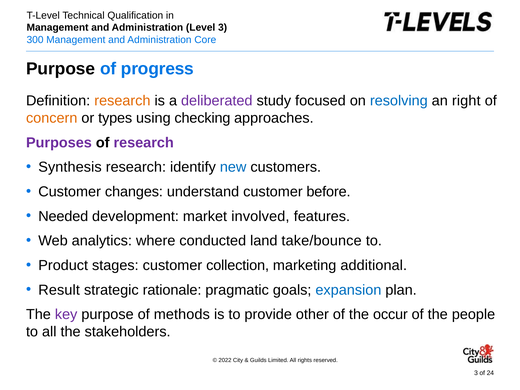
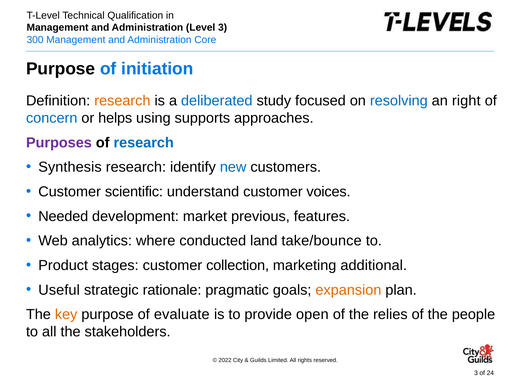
progress: progress -> initiation
deliberated colour: purple -> blue
concern colour: orange -> blue
types: types -> helps
checking: checking -> supports
research at (144, 143) colour: purple -> blue
changes: changes -> scientific
before: before -> voices
involved: involved -> previous
Result: Result -> Useful
expansion colour: blue -> orange
key colour: purple -> orange
methods: methods -> evaluate
other: other -> open
occur: occur -> relies
